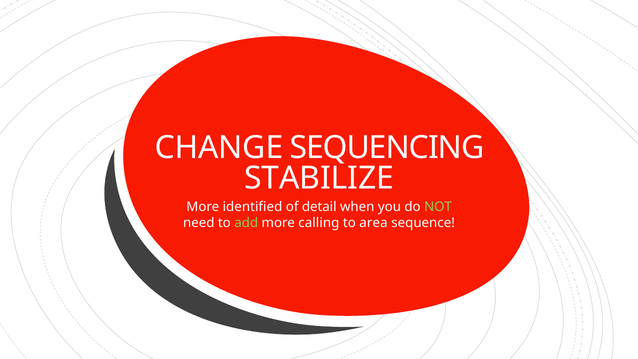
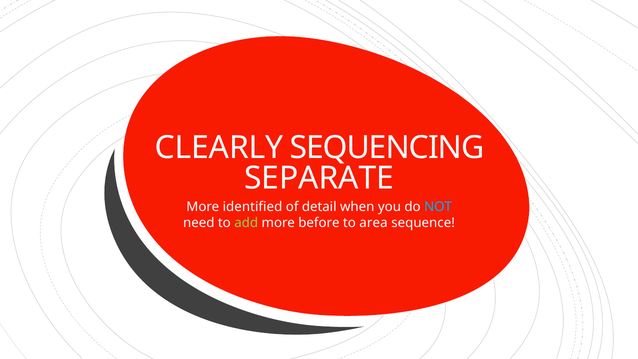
CHANGE: CHANGE -> CLEARLY
STABILIZE: STABILIZE -> SEPARATE
NOT colour: light green -> light blue
calling: calling -> before
